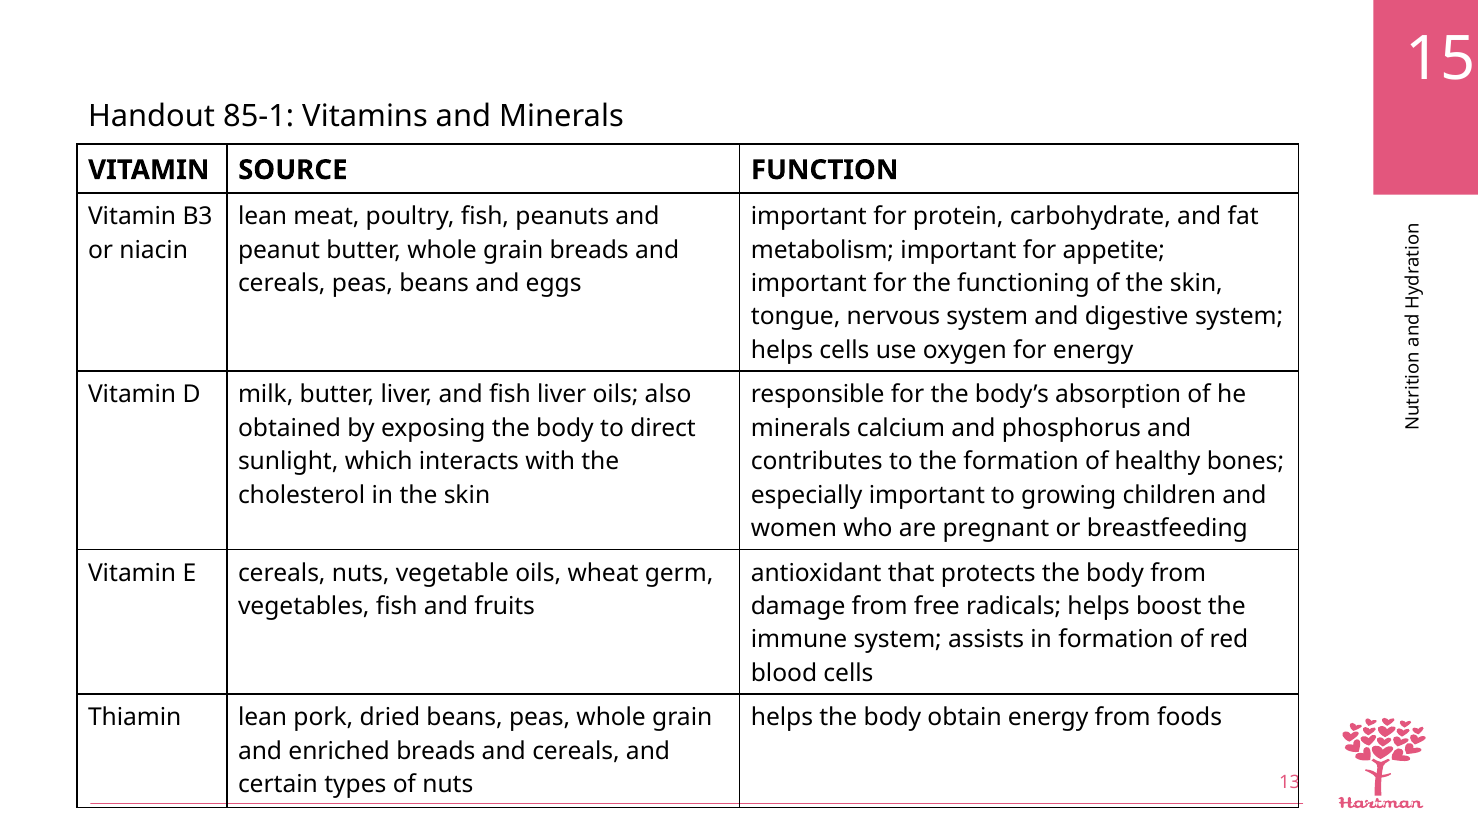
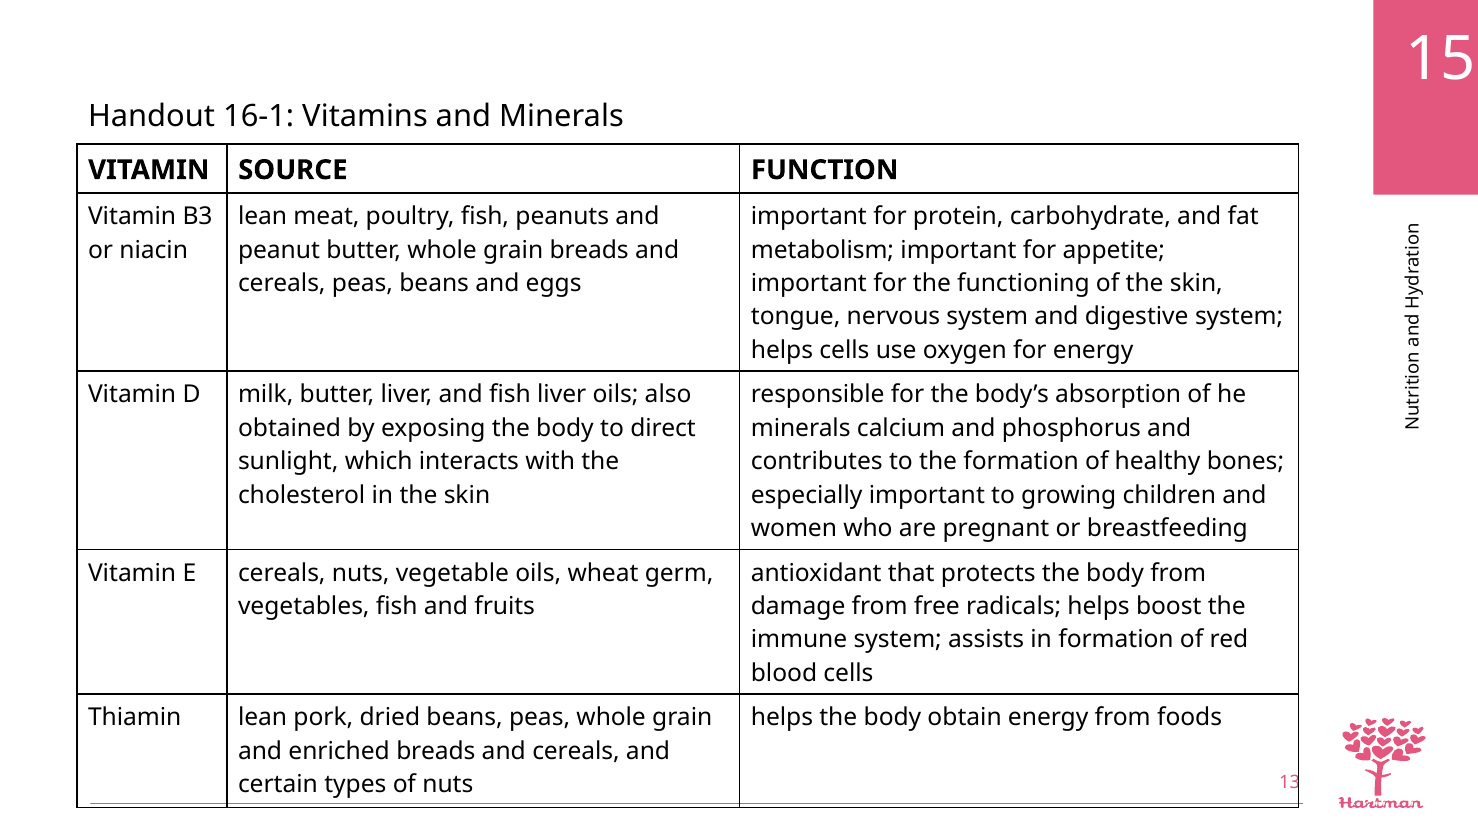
85-1: 85-1 -> 16-1
